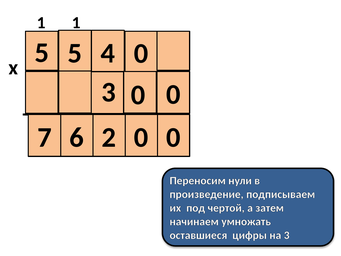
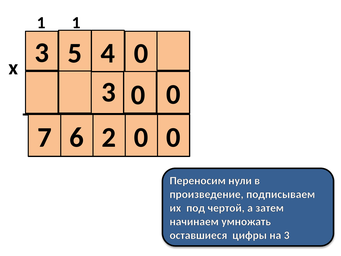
х 5: 5 -> 3
